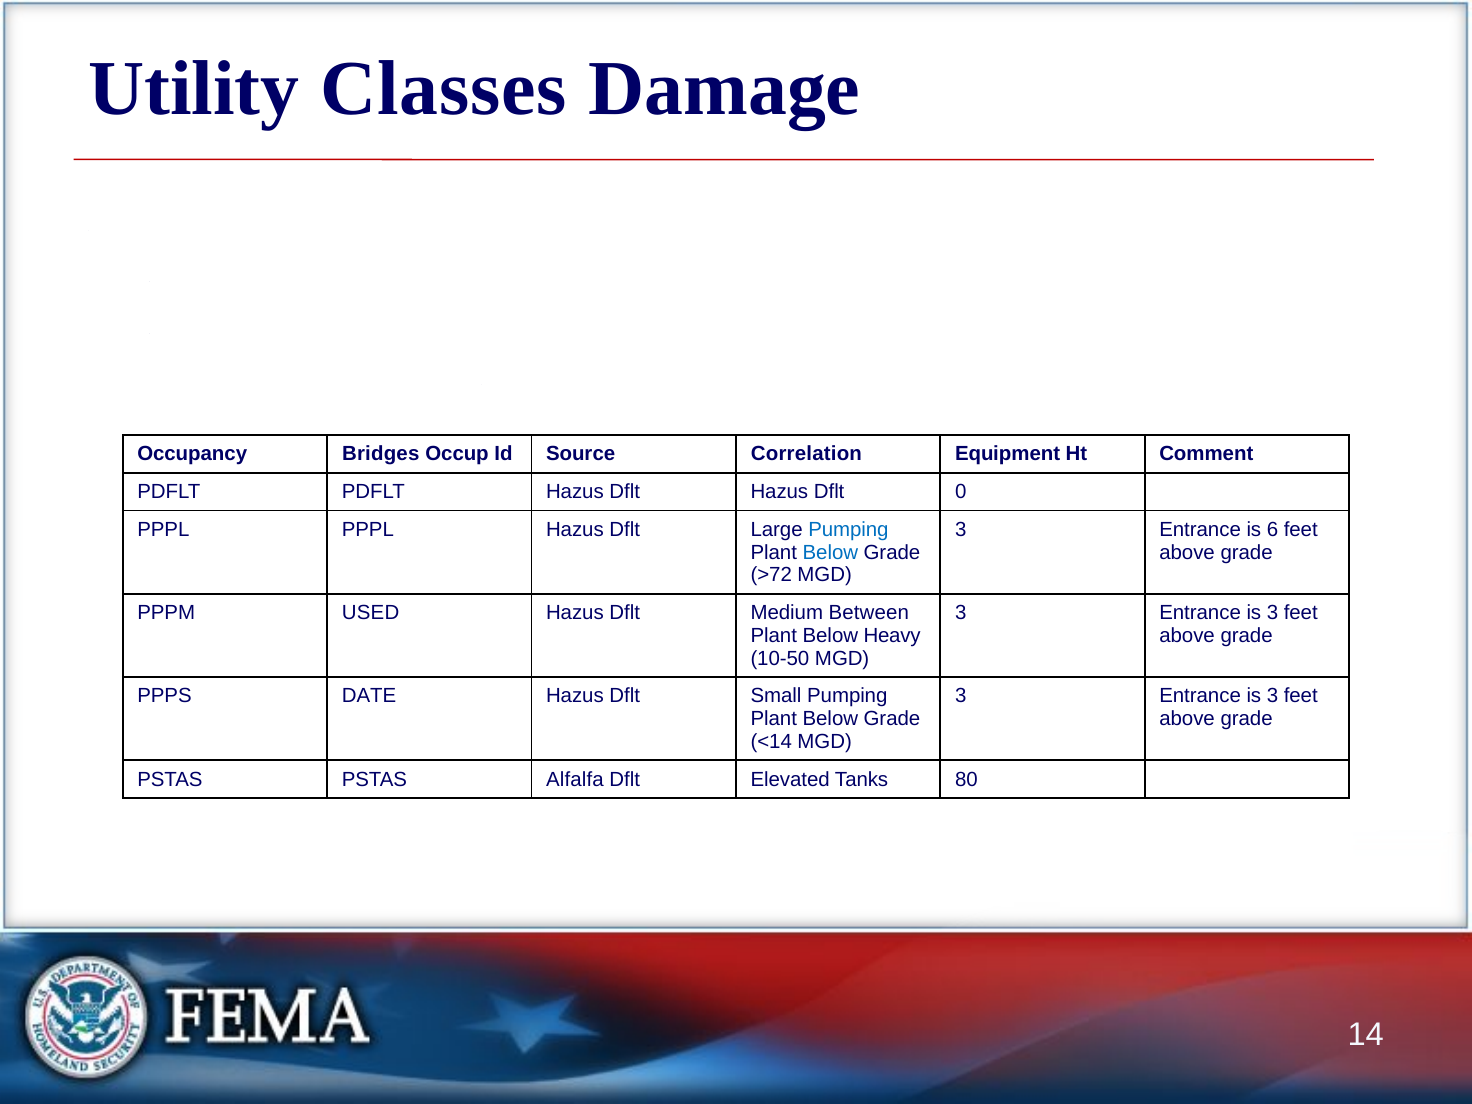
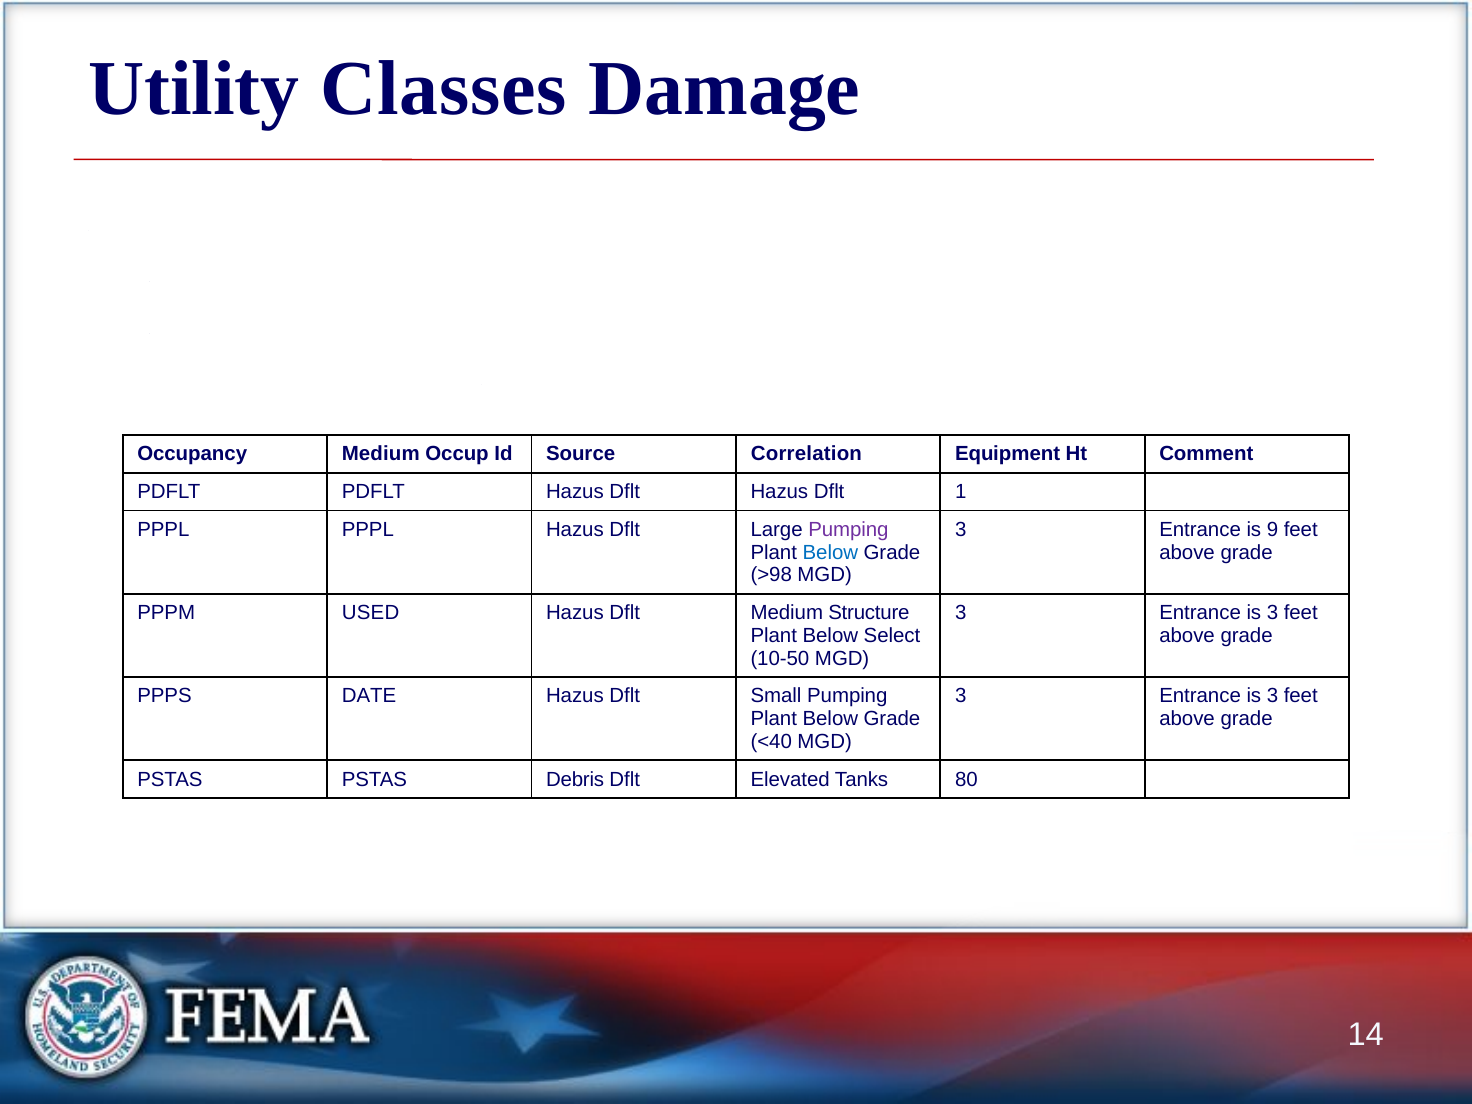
Occupancy Bridges: Bridges -> Medium
0: 0 -> 1
Pumping at (848, 529) colour: blue -> purple
6: 6 -> 9
>72: >72 -> >98
Between: Between -> Structure
Heavy: Heavy -> Select
<14: <14 -> <40
Alfalfa: Alfalfa -> Debris
